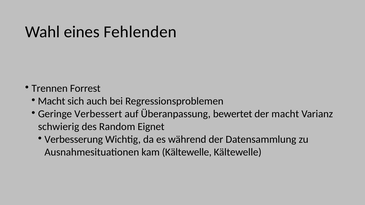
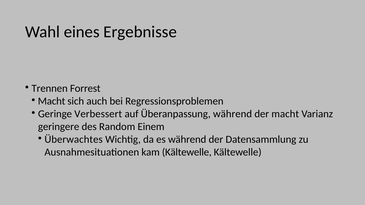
Fehlenden: Fehlenden -> Ergebnisse
Überanpassung bewertet: bewertet -> während
schwierig: schwierig -> geringere
Eignet: Eignet -> Einem
Verbesserung: Verbesserung -> Überwachtes
